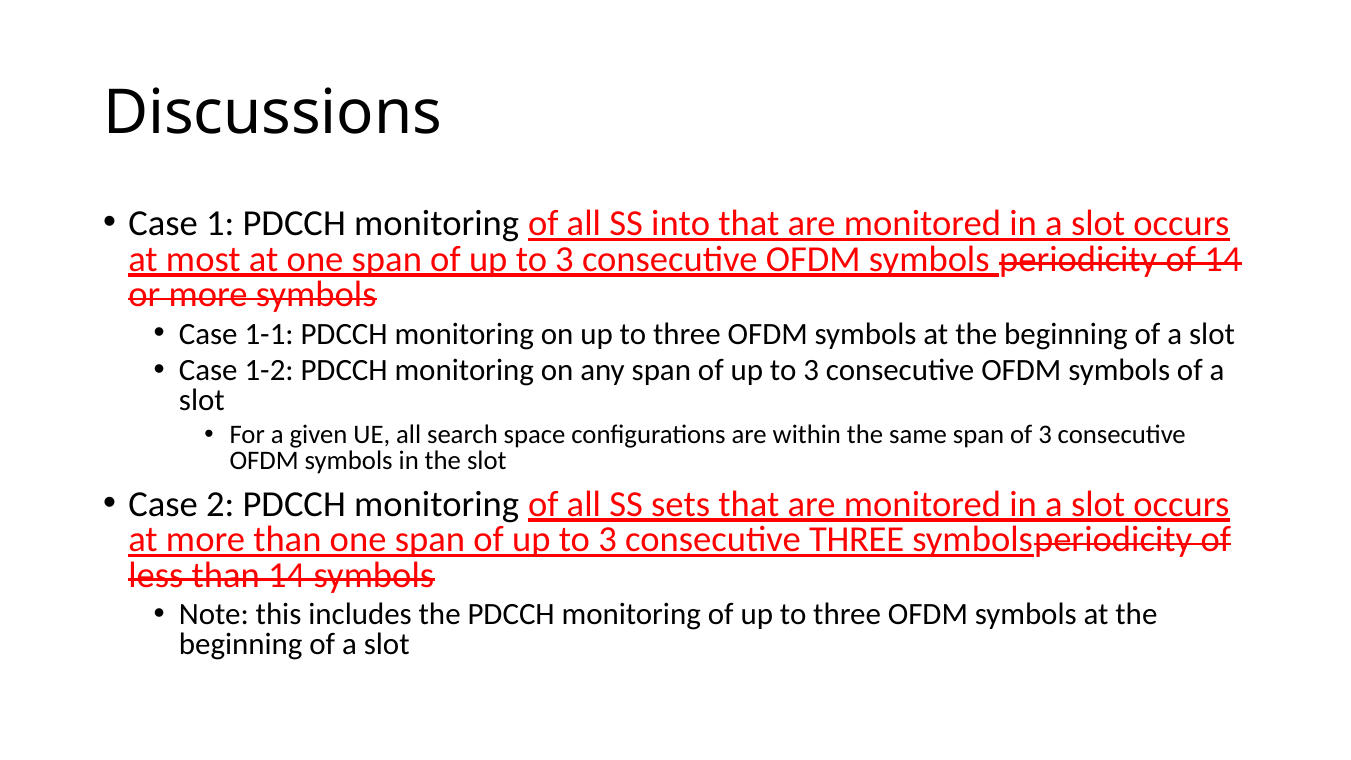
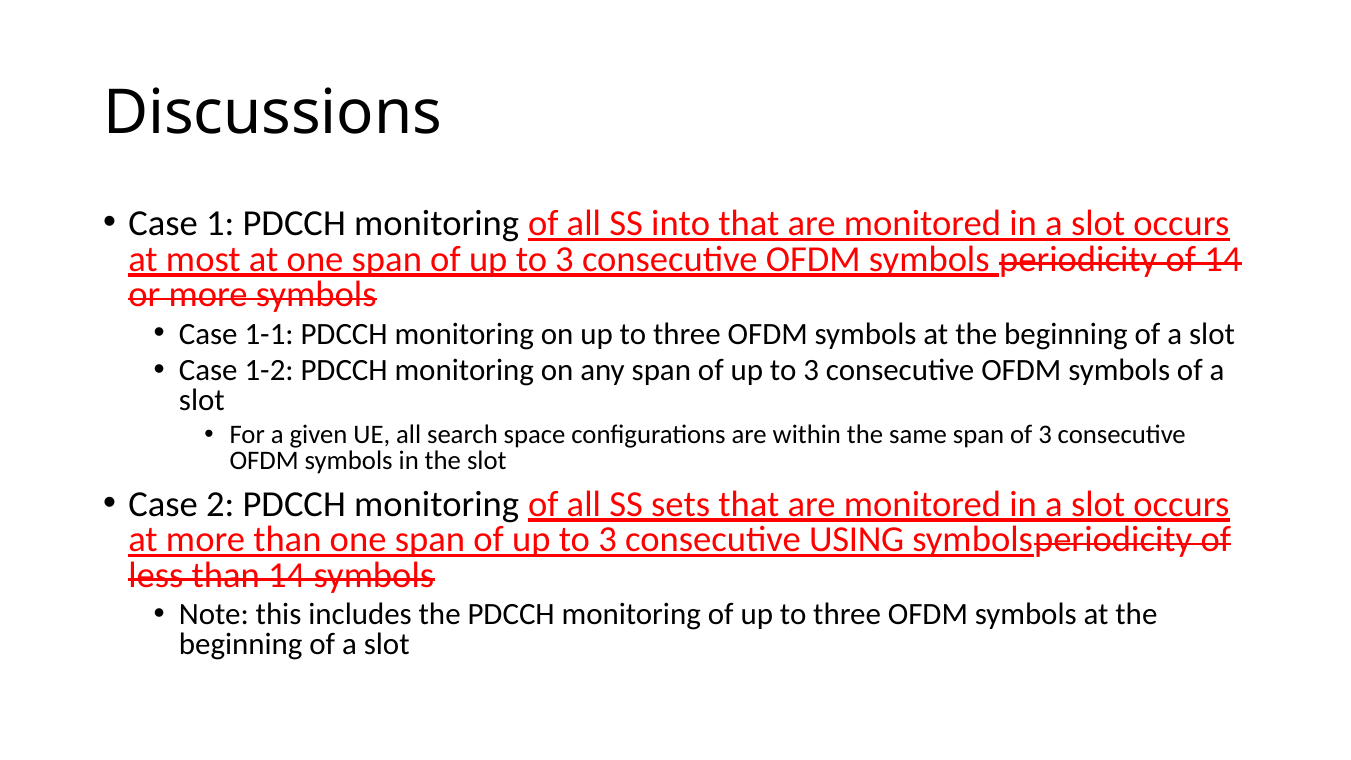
consecutive THREE: THREE -> USING
